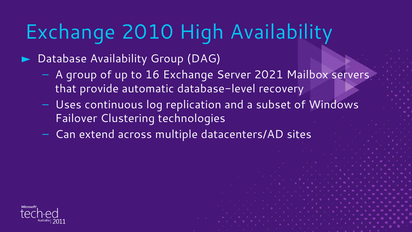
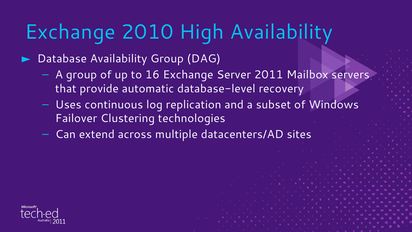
2021: 2021 -> 2011
